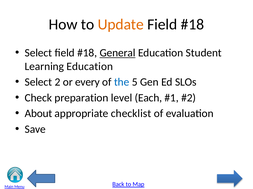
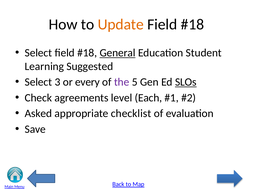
Learning Education: Education -> Suggested
2: 2 -> 3
the colour: blue -> purple
SLOs underline: none -> present
preparation: preparation -> agreements
About: About -> Asked
